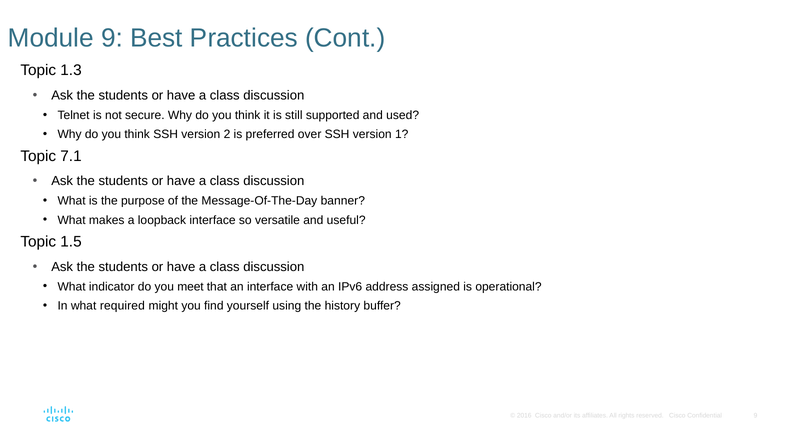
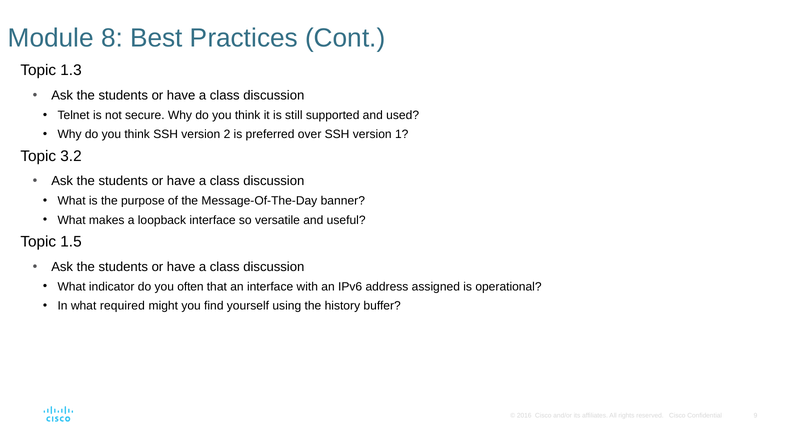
Module 9: 9 -> 8
7.1: 7.1 -> 3.2
meet: meet -> often
